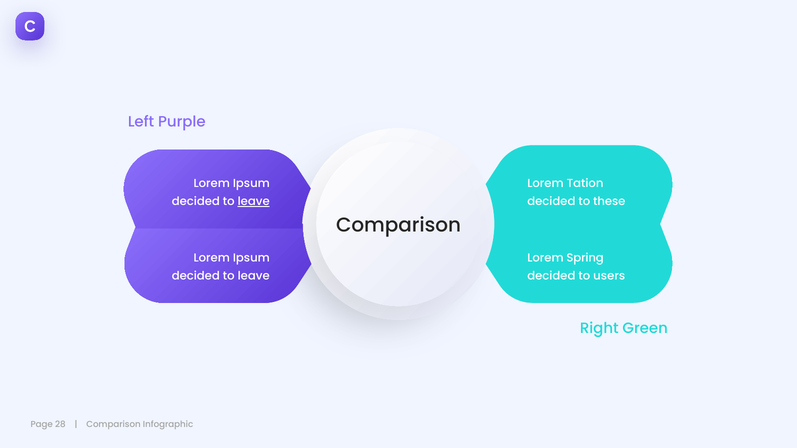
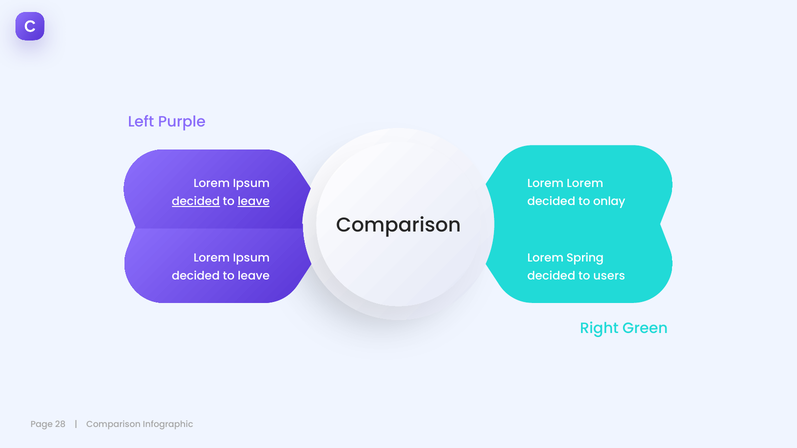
Lorem Tation: Tation -> Lorem
decided at (196, 202) underline: none -> present
these: these -> onlay
